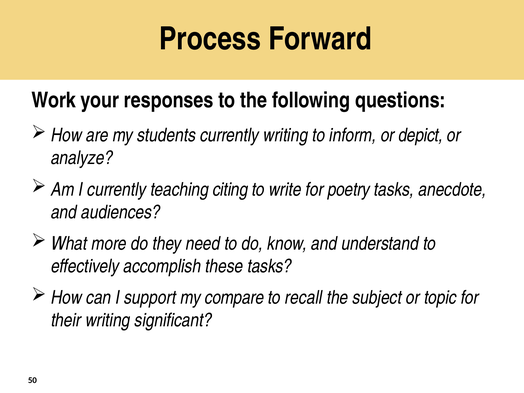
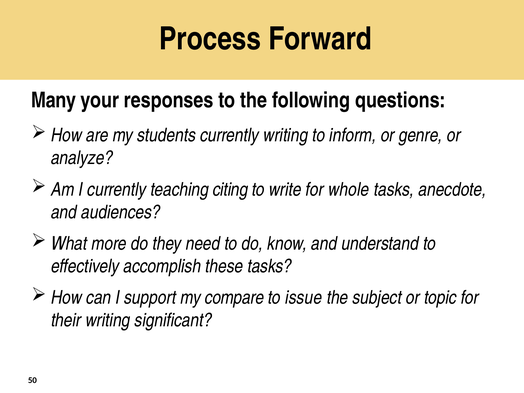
Work: Work -> Many
depict: depict -> genre
poetry: poetry -> whole
recall: recall -> issue
